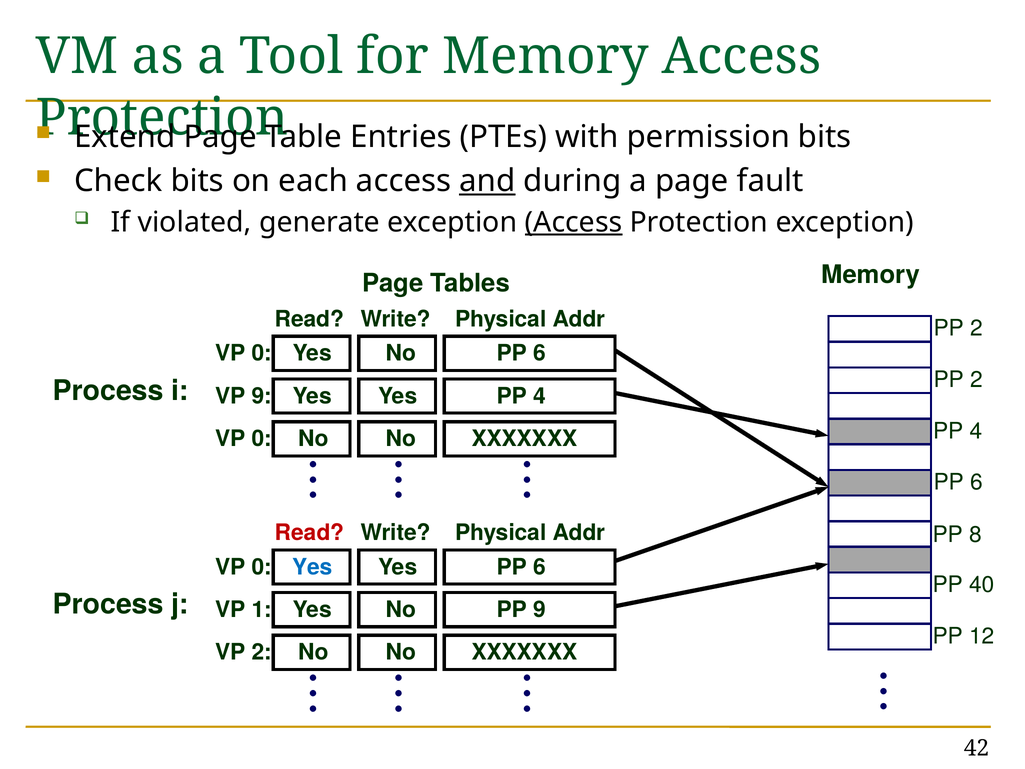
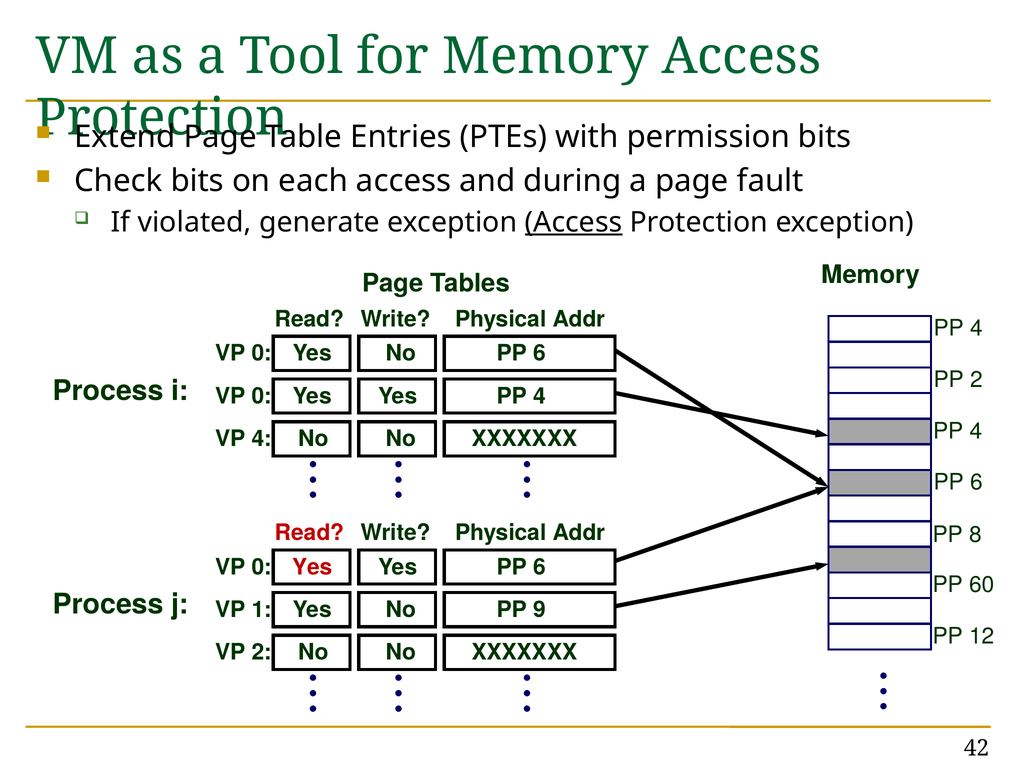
and underline: present -> none
2 at (976, 328): 2 -> 4
9 at (262, 396): 9 -> 0
0 at (262, 439): 0 -> 4
Yes at (312, 567) colour: blue -> red
40: 40 -> 60
